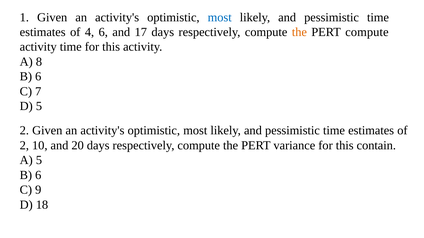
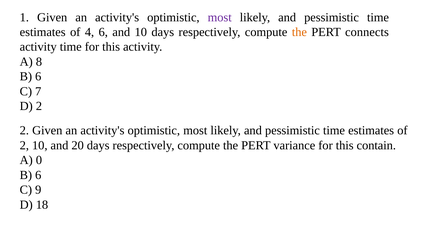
most at (220, 17) colour: blue -> purple
and 17: 17 -> 10
PERT compute: compute -> connects
D 5: 5 -> 2
A 5: 5 -> 0
